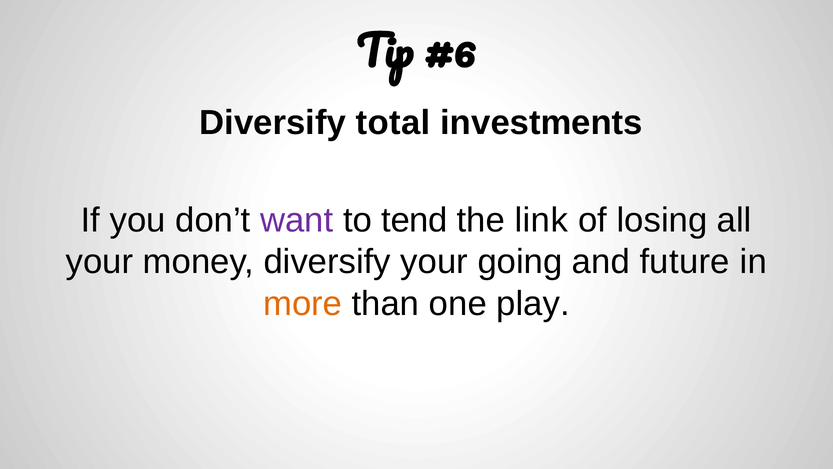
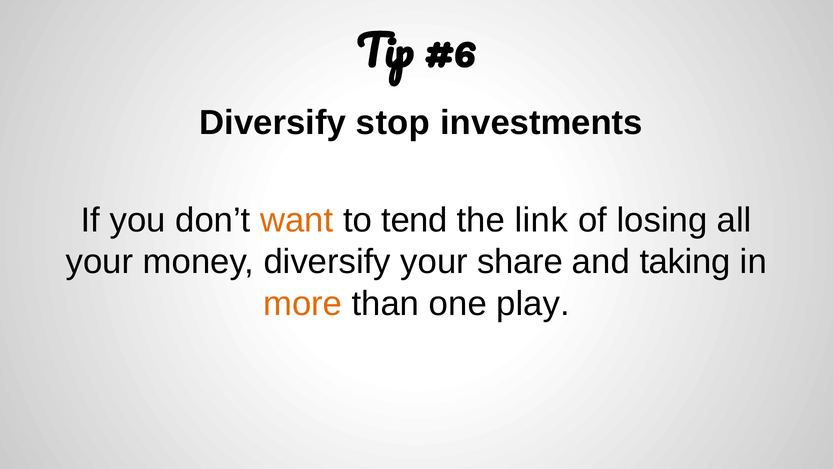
total: total -> stop
want colour: purple -> orange
going: going -> share
future: future -> taking
